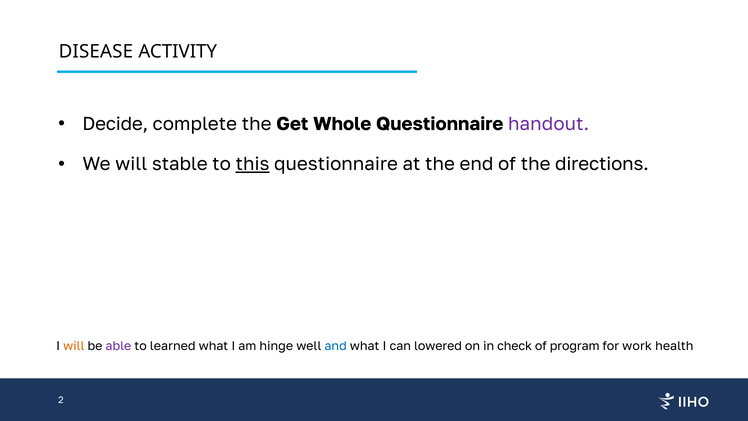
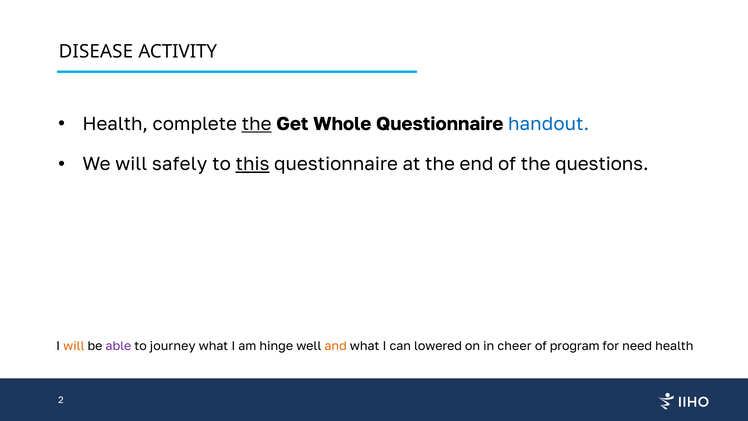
Decide at (115, 124): Decide -> Health
the at (257, 124) underline: none -> present
handout colour: purple -> blue
stable: stable -> safely
directions: directions -> questions
learned: learned -> journey
and colour: blue -> orange
check: check -> cheer
work: work -> need
